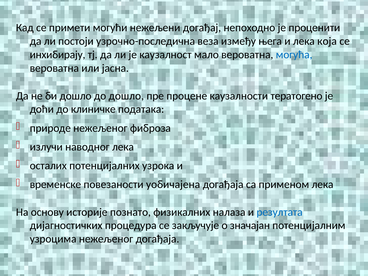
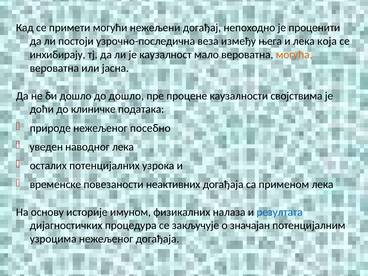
могућа colour: blue -> orange
тератогено: тератогено -> својствима
фиброза: фиброза -> посебно
излучи: излучи -> уведен
уобичајена: уобичајена -> неактивних
познато: познато -> имуном
